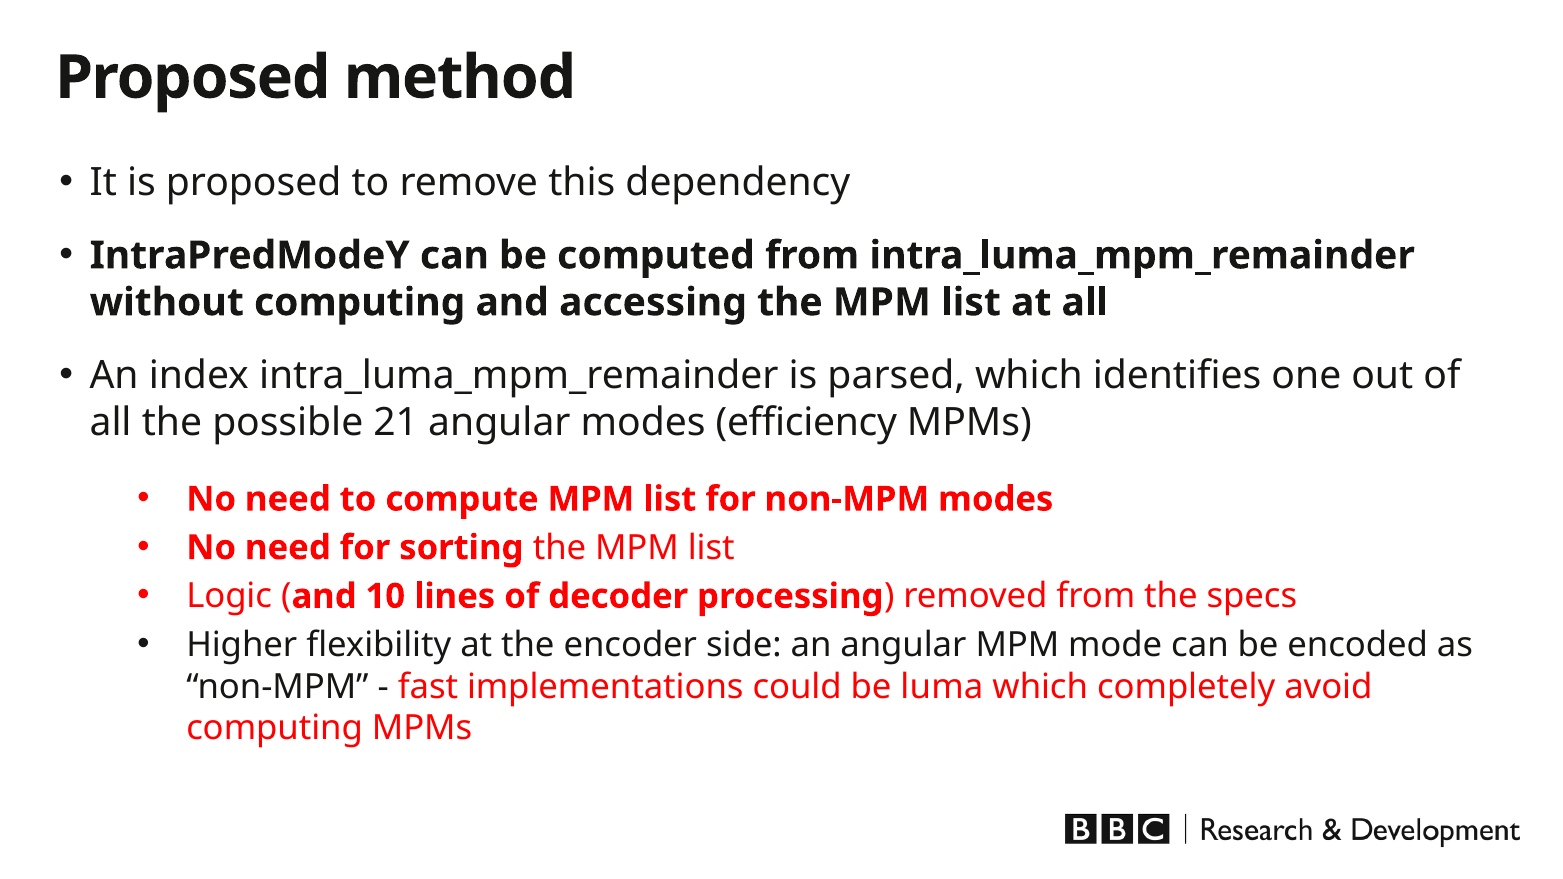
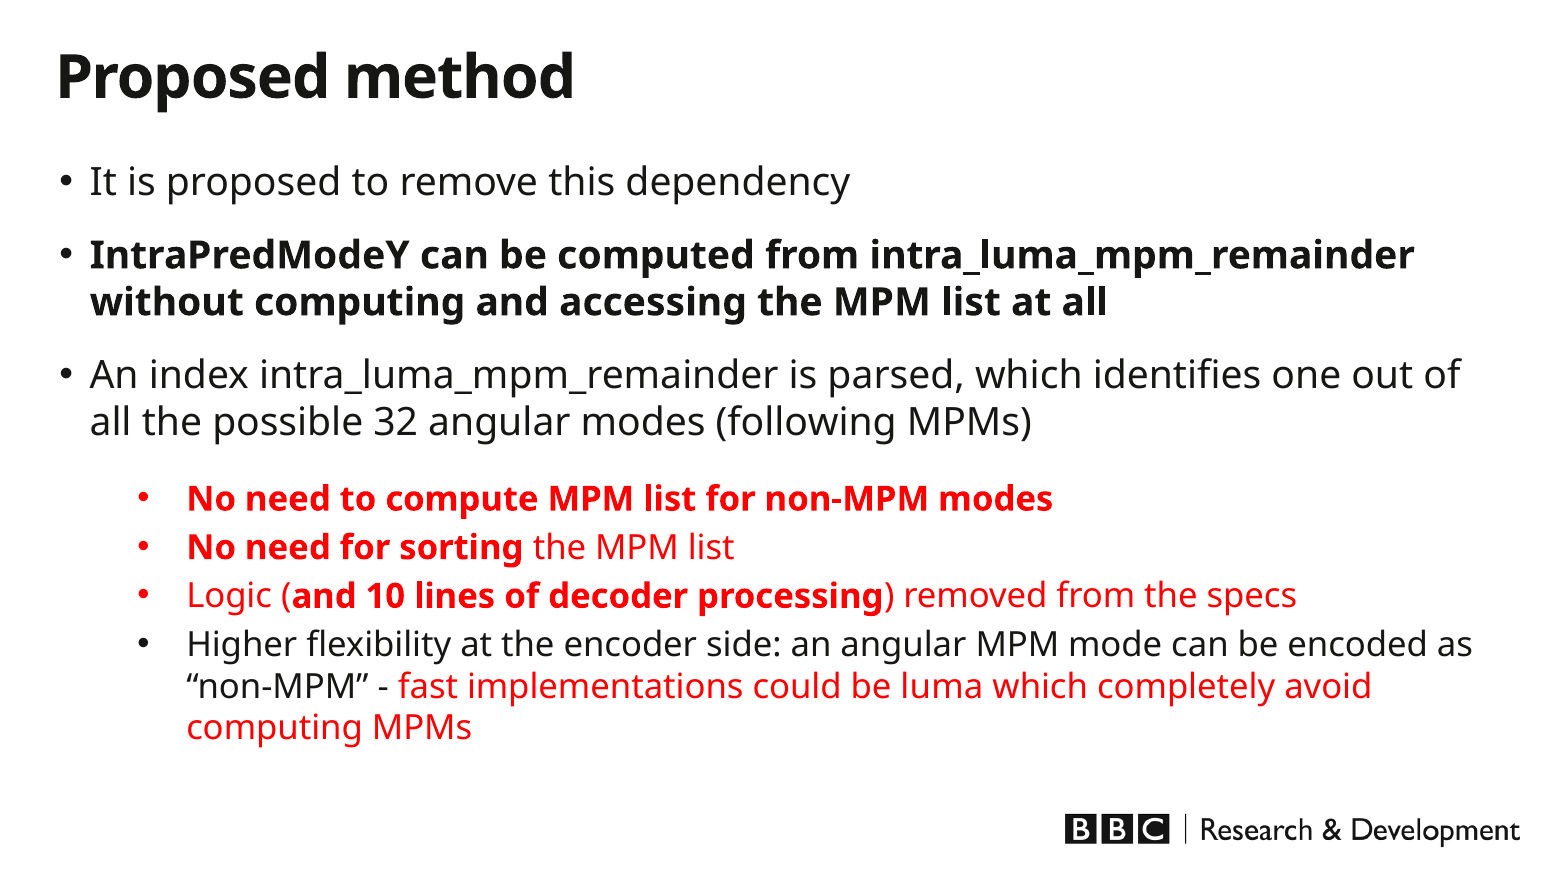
21: 21 -> 32
efficiency: efficiency -> following
